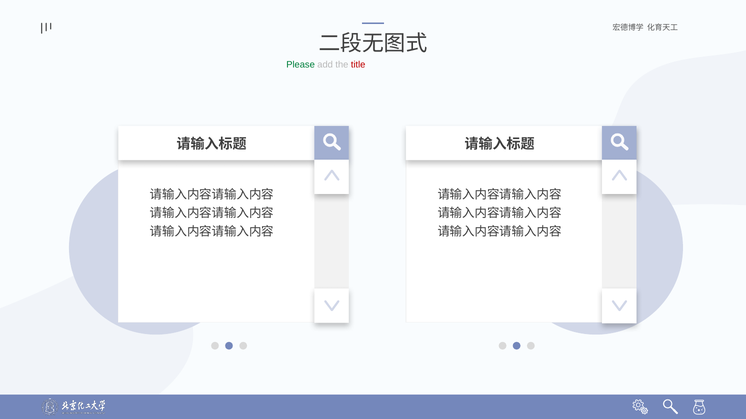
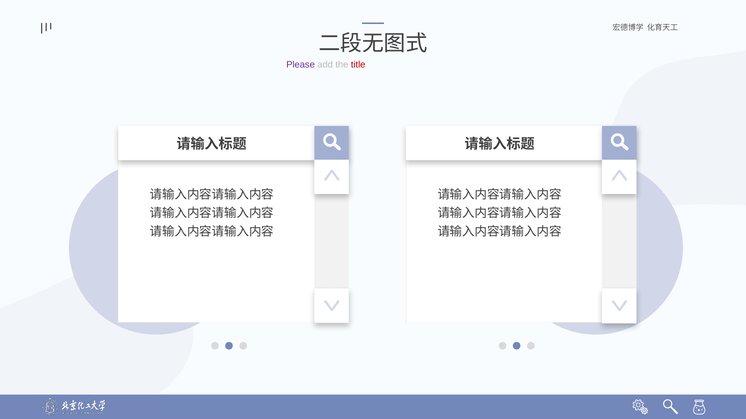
Please colour: green -> purple
